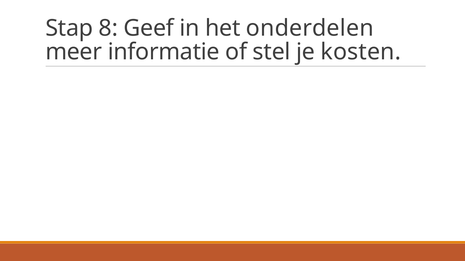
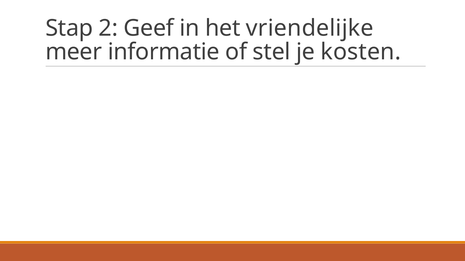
8: 8 -> 2
onderdelen: onderdelen -> vriendelijke
